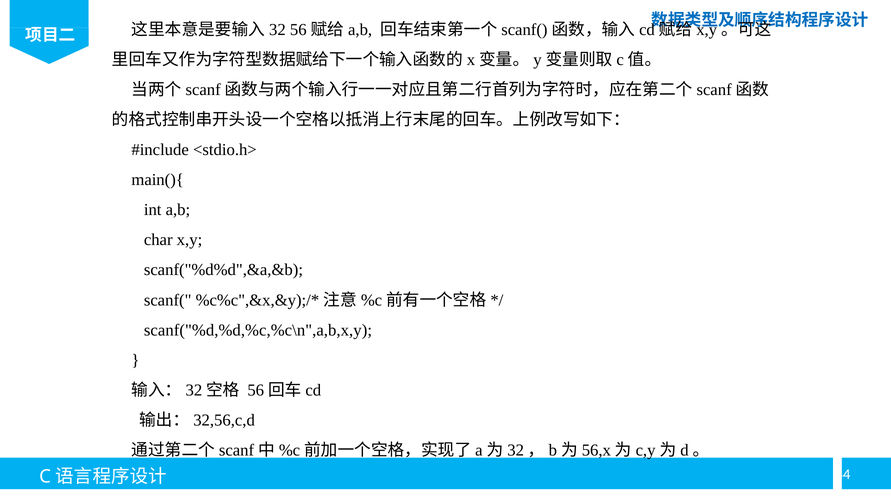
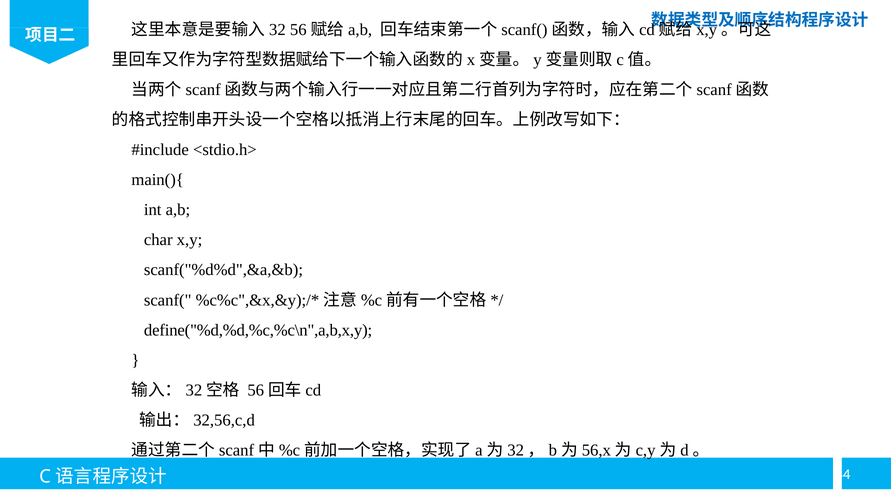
scanf("%d,%d,%c,%c\n",a,b,x,y: scanf("%d,%d,%c,%c\n",a,b,x,y -> define("%d,%d,%c,%c\n",a,b,x,y
